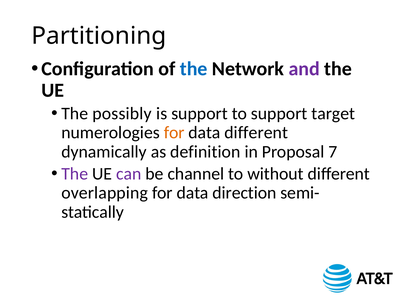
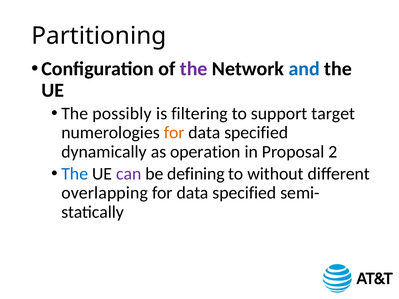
the at (194, 69) colour: blue -> purple
and colour: purple -> blue
is support: support -> filtering
different at (256, 133): different -> specified
definition: definition -> operation
7: 7 -> 2
The at (75, 174) colour: purple -> blue
channel: channel -> defining
direction at (244, 193): direction -> specified
